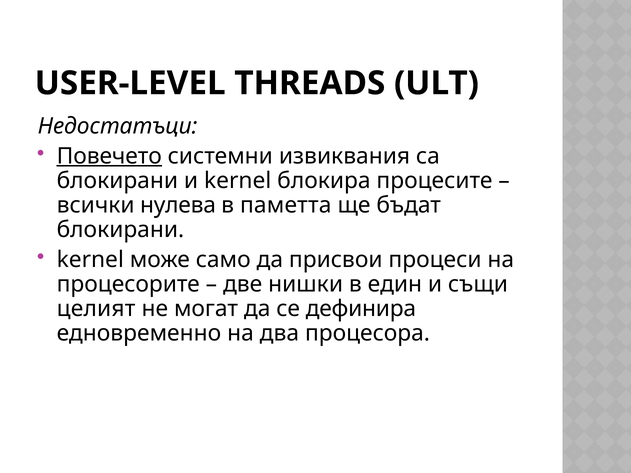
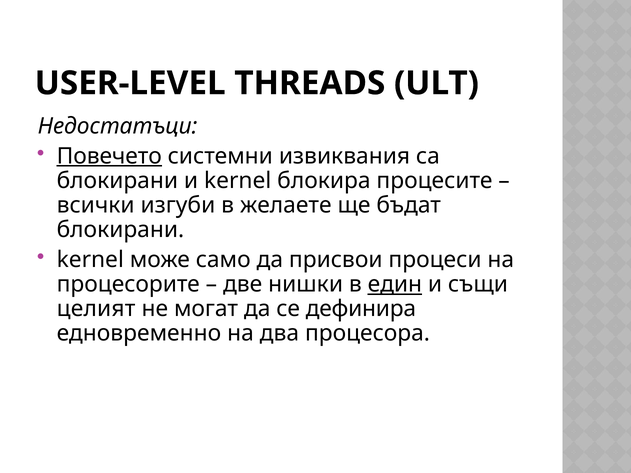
нулева: нулева -> изгуби
паметта: паметта -> желаете
един underline: none -> present
